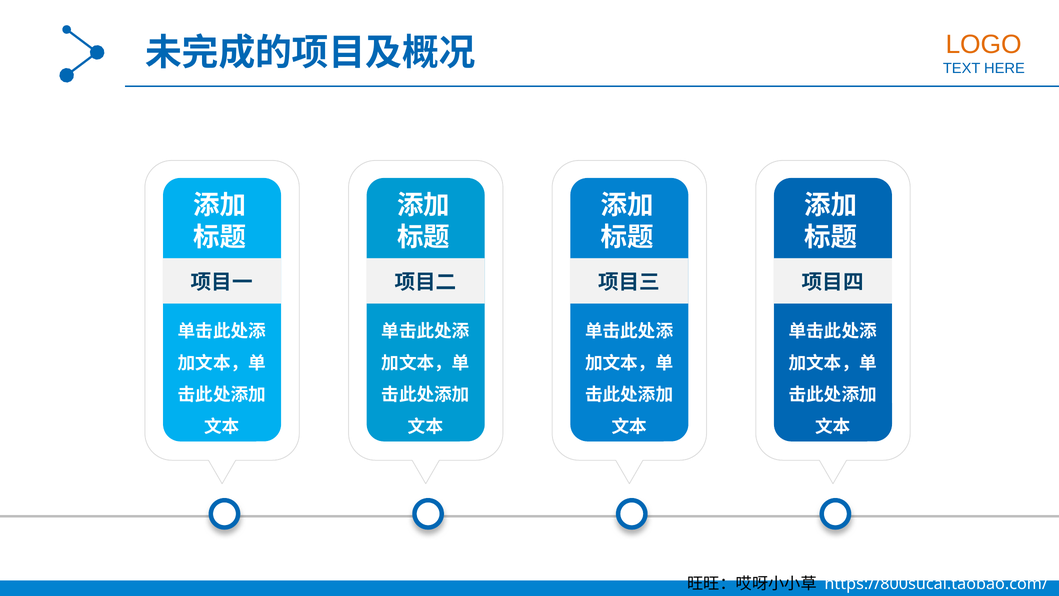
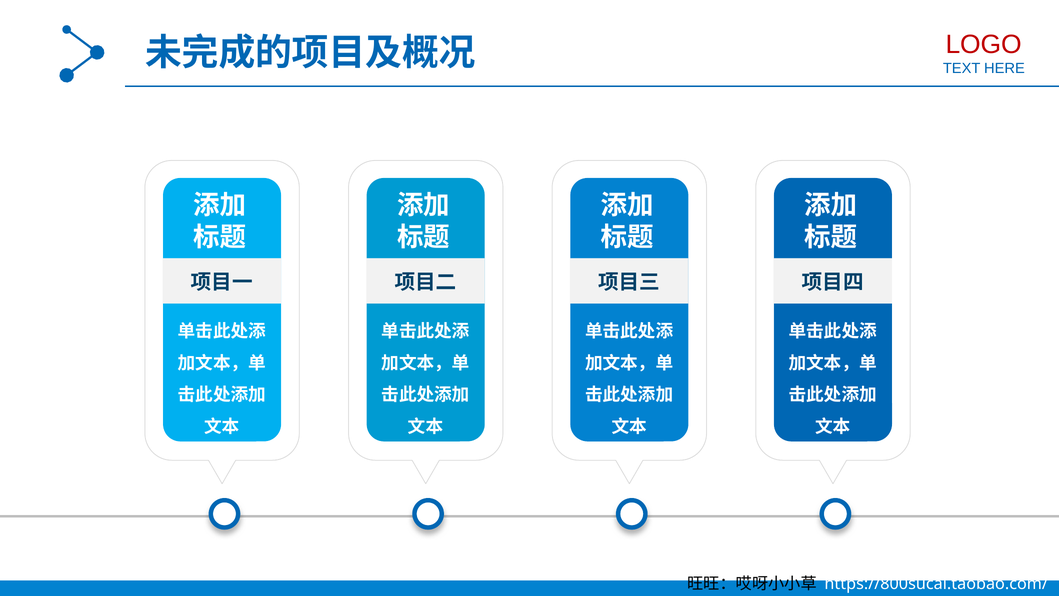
LOGO colour: orange -> red
